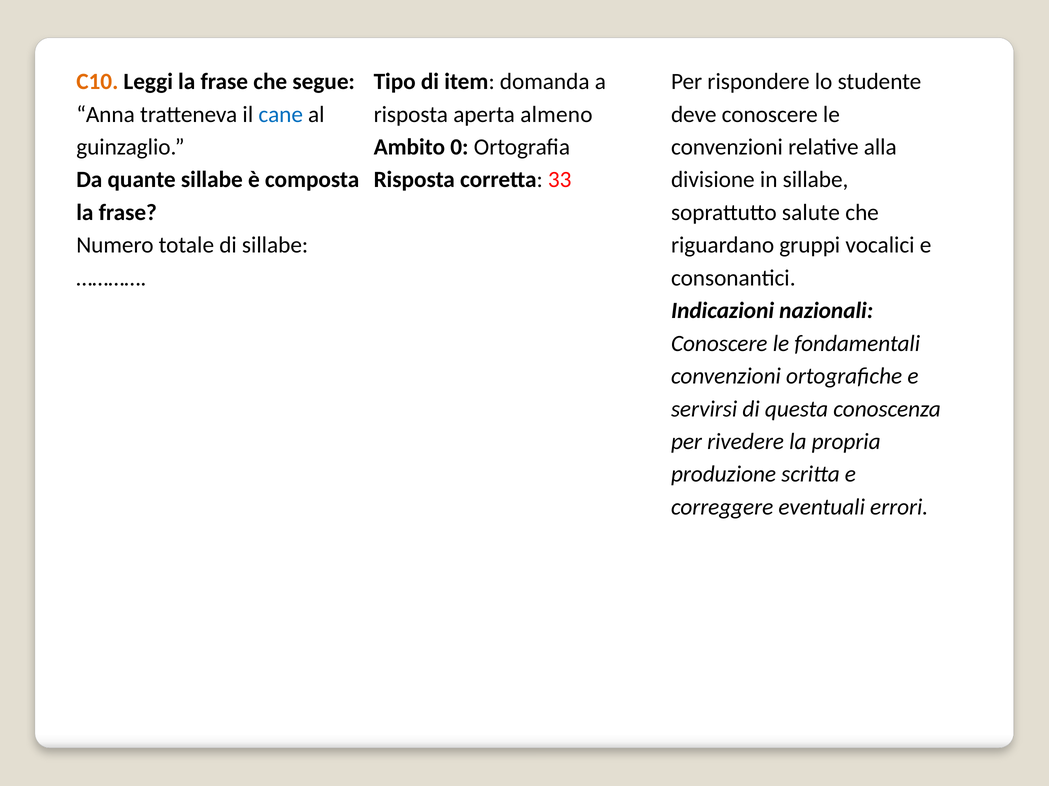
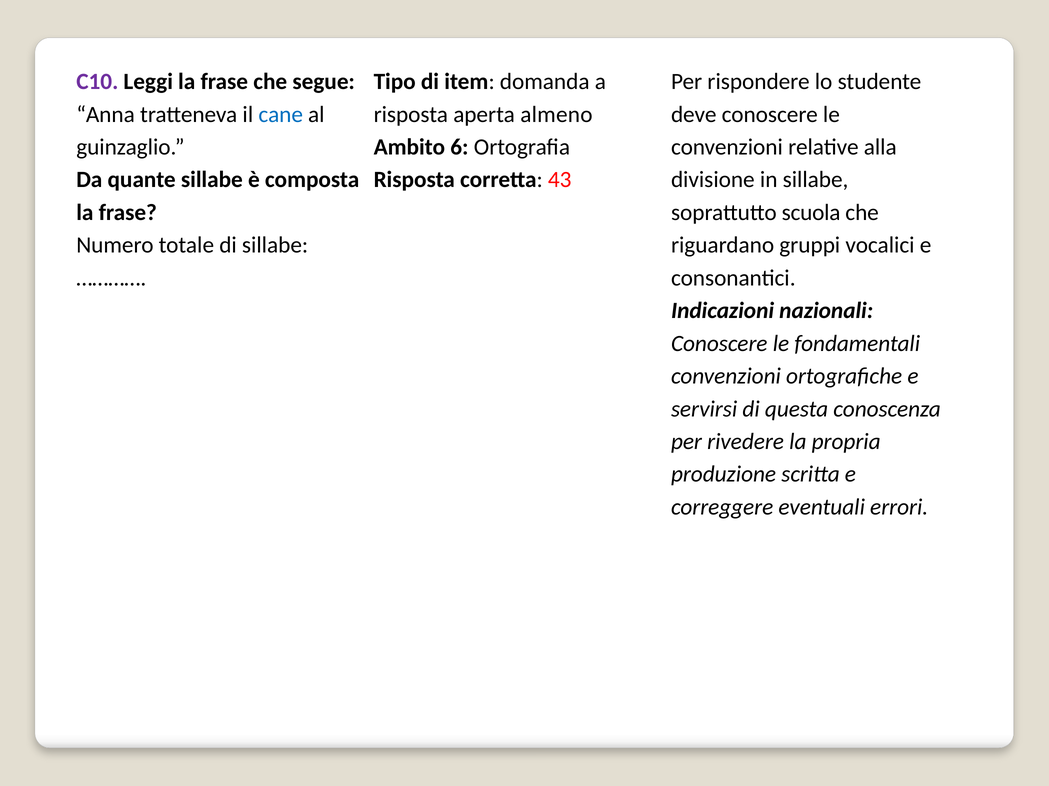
C10 colour: orange -> purple
0: 0 -> 6
33: 33 -> 43
salute: salute -> scuola
